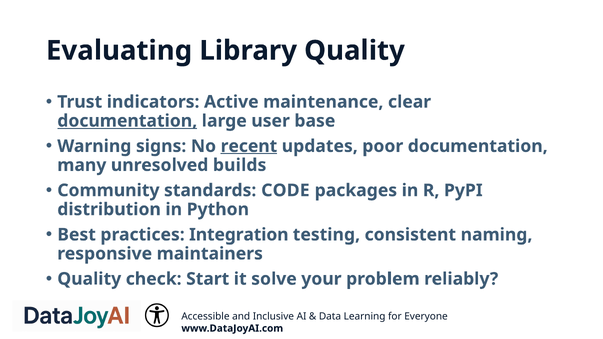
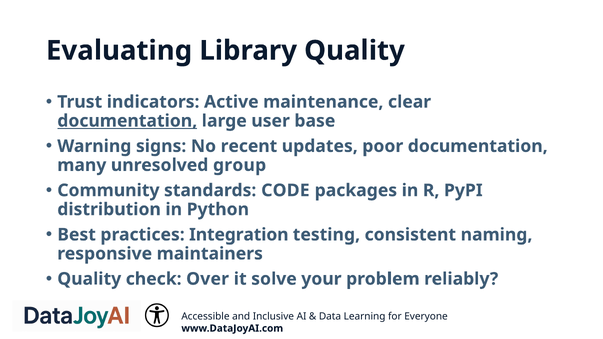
recent underline: present -> none
builds: builds -> group
Start: Start -> Over
